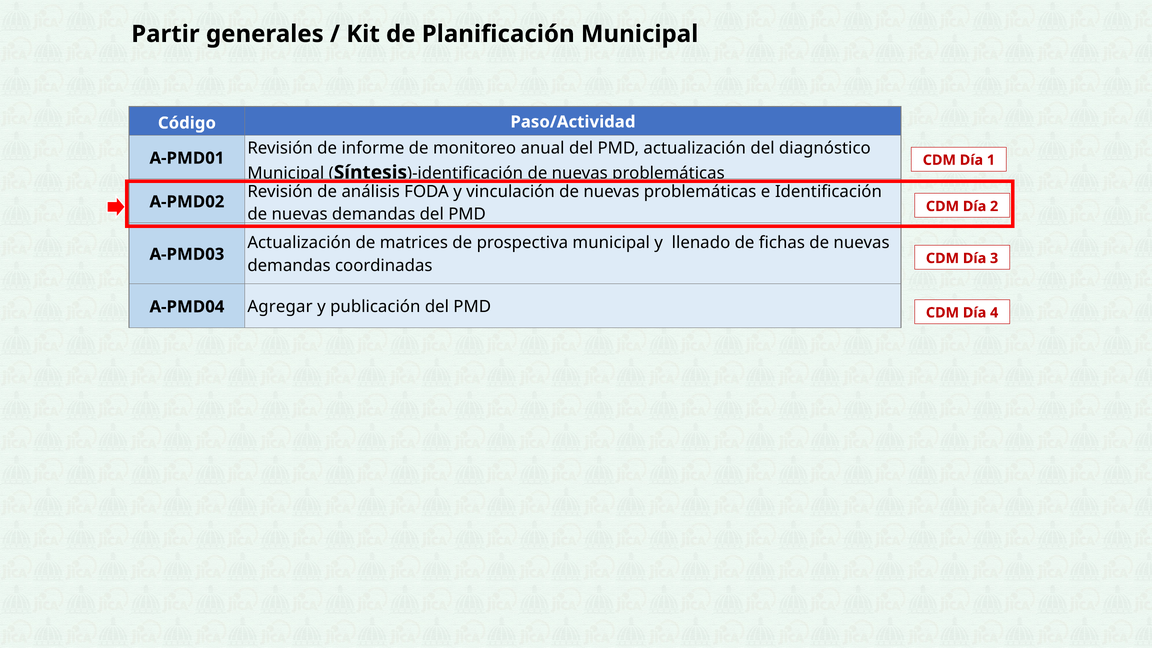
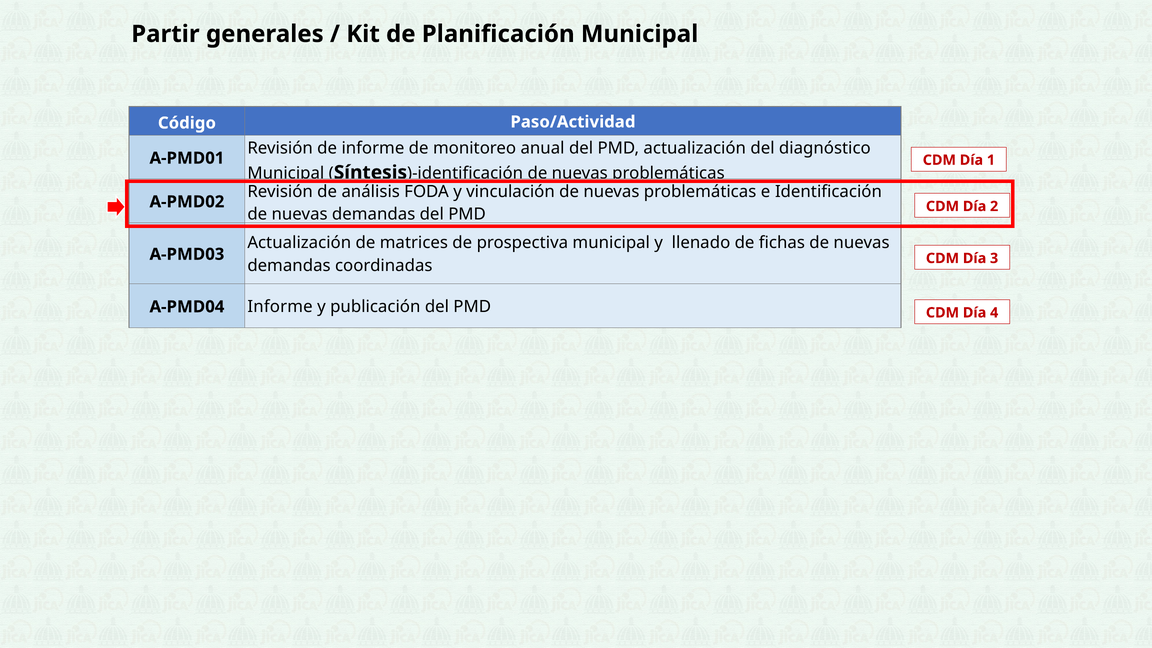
A-PMD04 Agregar: Agregar -> Informe
